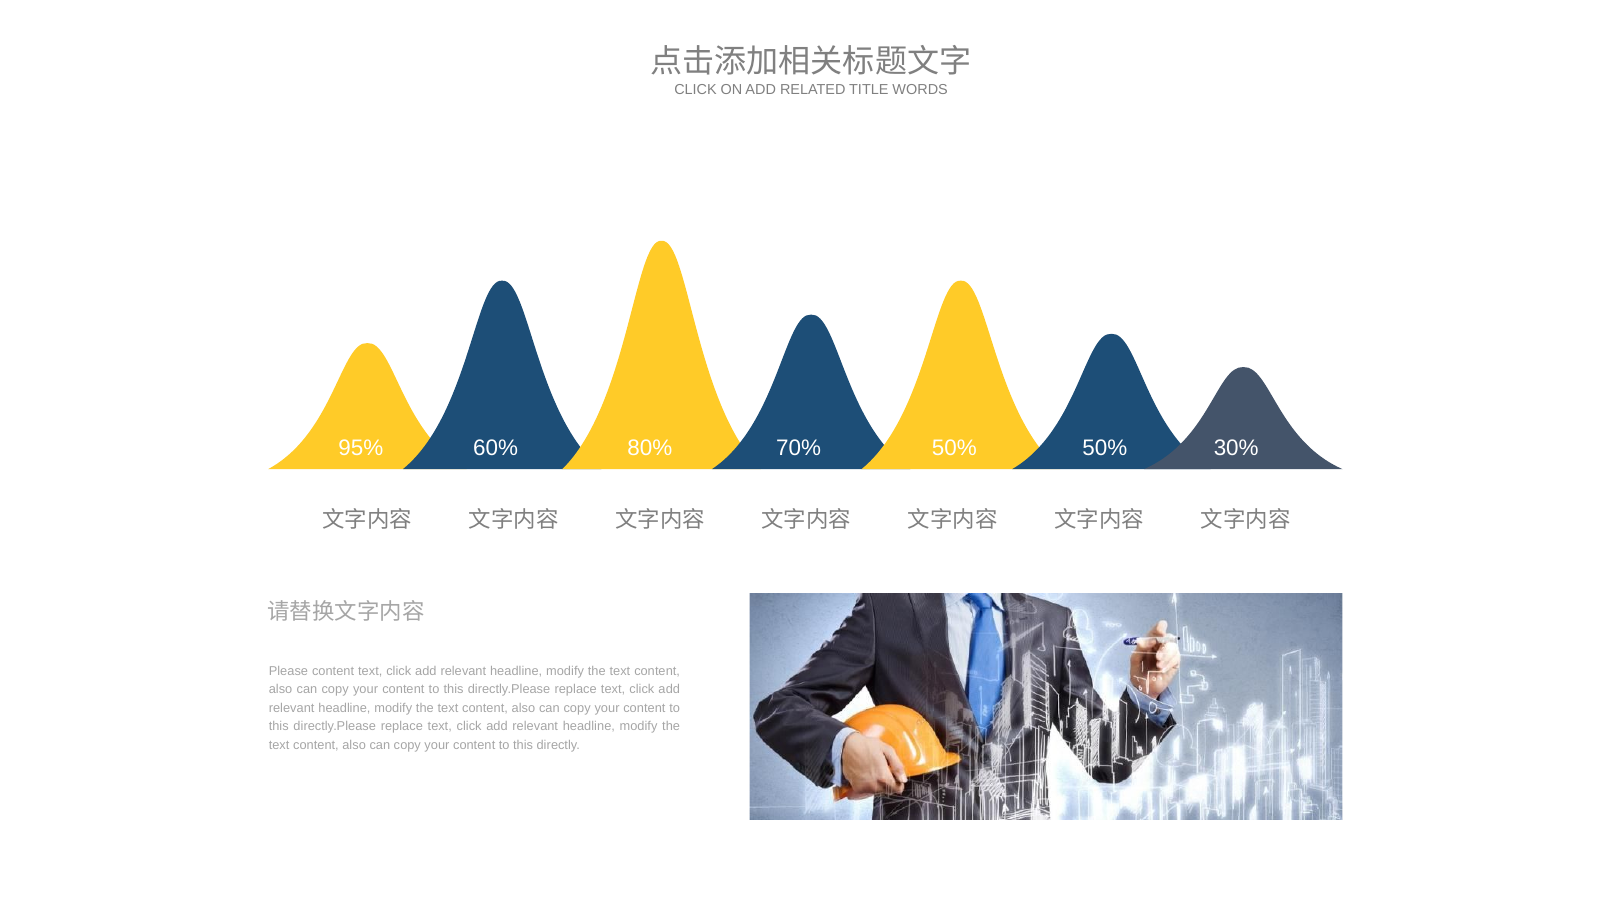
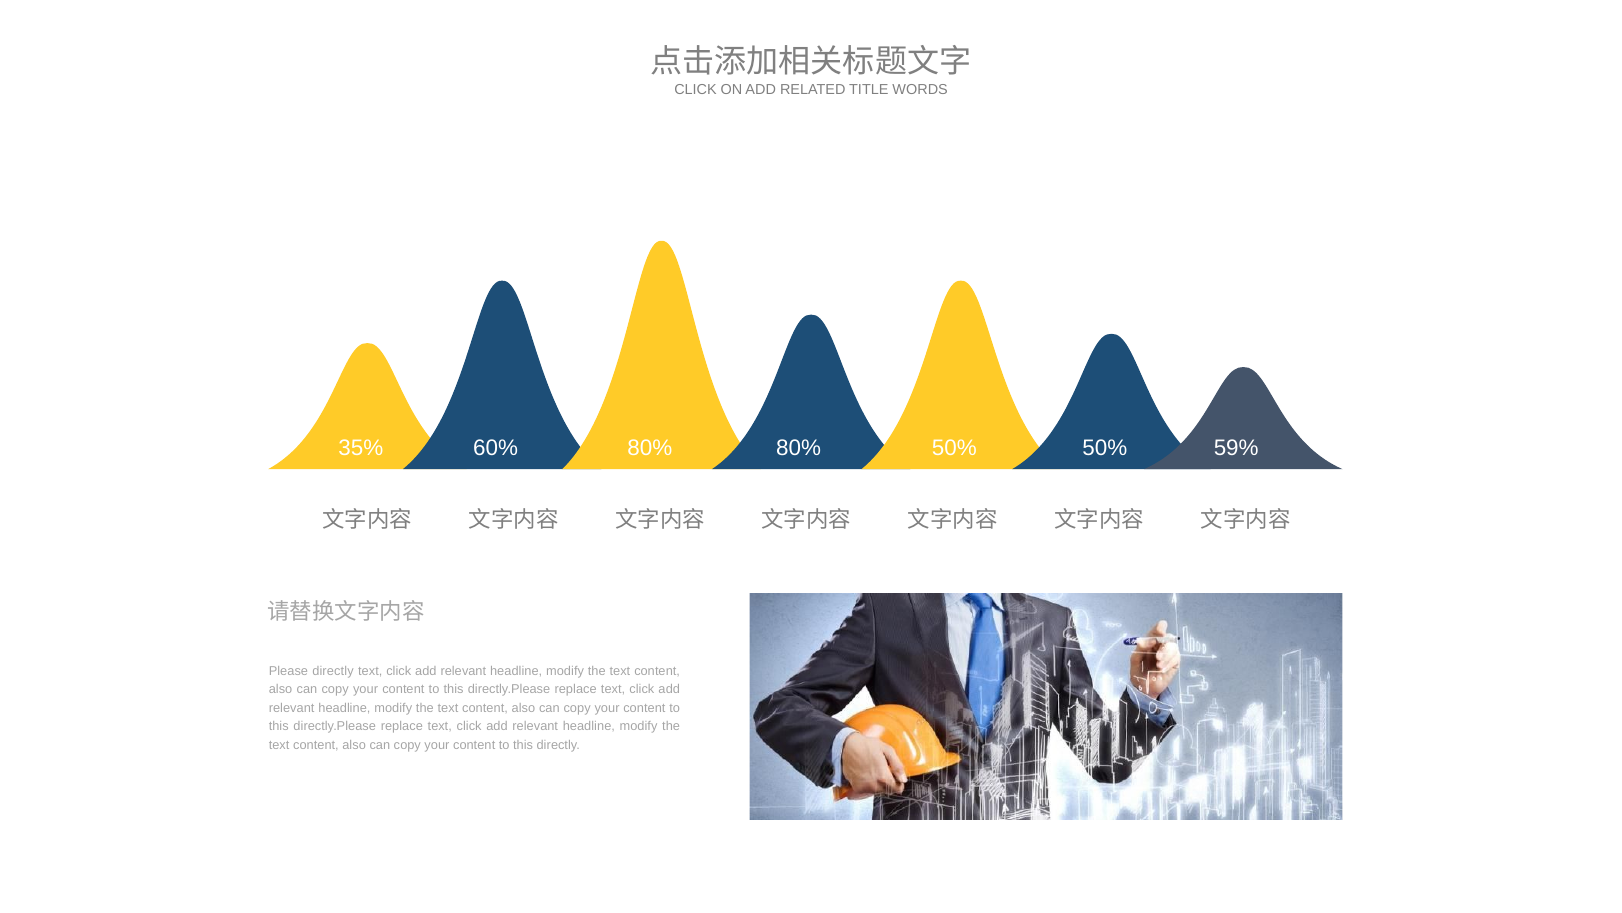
95%: 95% -> 35%
80% 70%: 70% -> 80%
30%: 30% -> 59%
Please content: content -> directly
